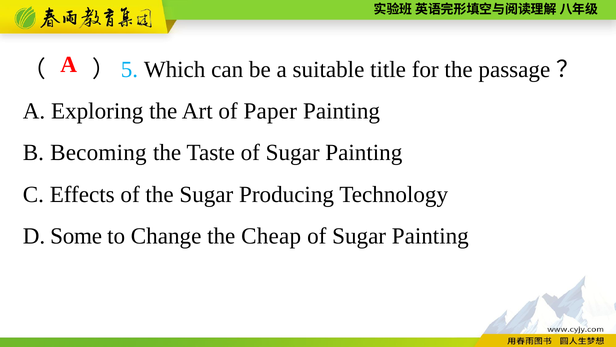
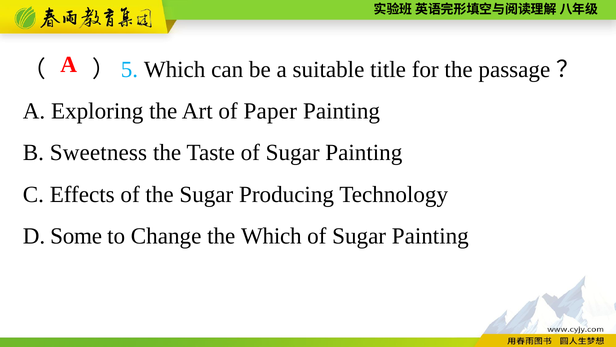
Becoming: Becoming -> Sweetness
the Cheap: Cheap -> Which
